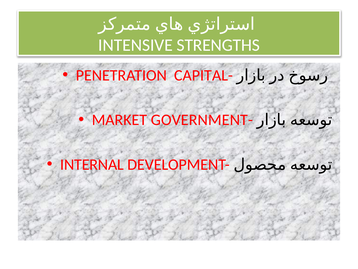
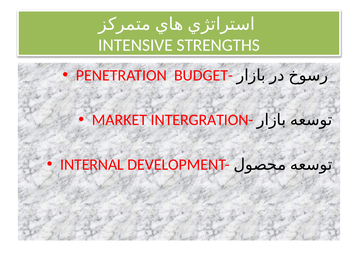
CAPITAL-: CAPITAL- -> BUDGET-
GOVERNMENT-: GOVERNMENT- -> INTERGRATION-
